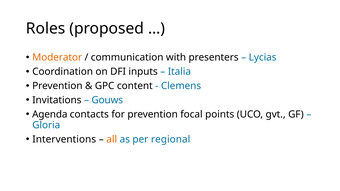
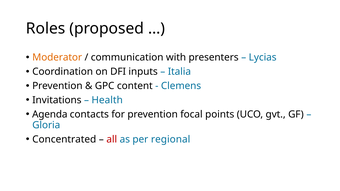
Gouws: Gouws -> Health
Interventions: Interventions -> Concentrated
all colour: orange -> red
